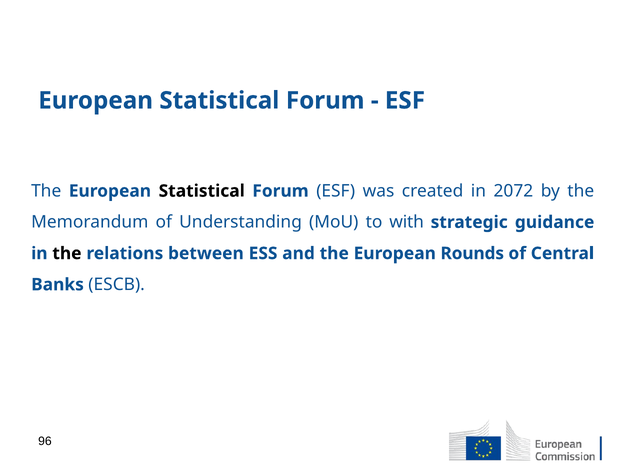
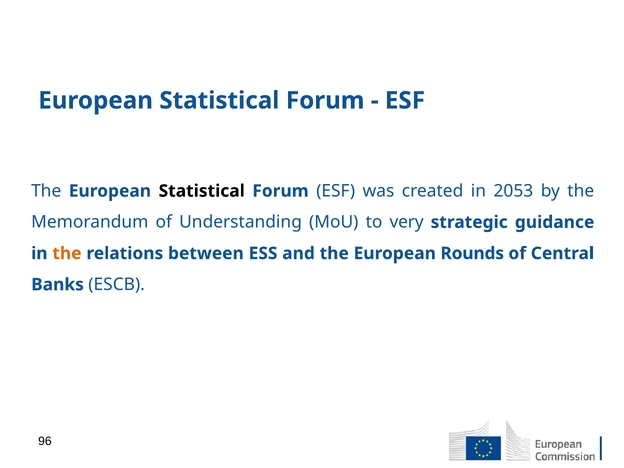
2072: 2072 -> 2053
with: with -> very
the at (67, 253) colour: black -> orange
